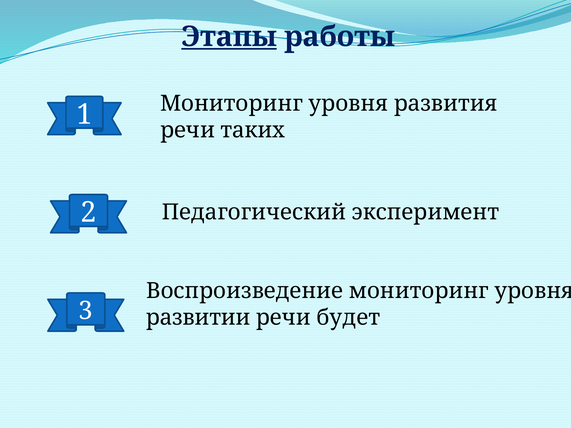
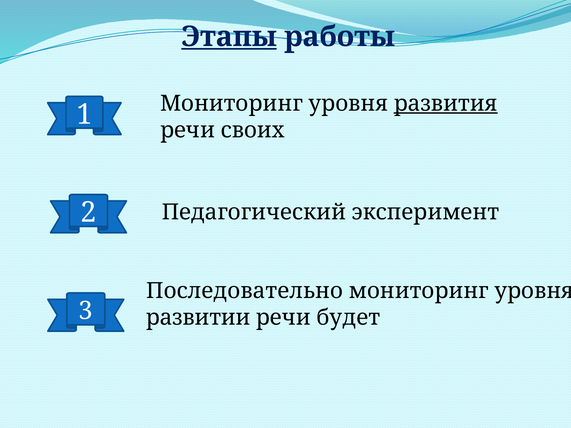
развития underline: none -> present
таких: таких -> своих
Воспроизведение: Воспроизведение -> Последовательно
